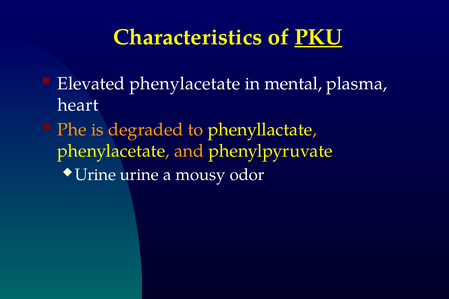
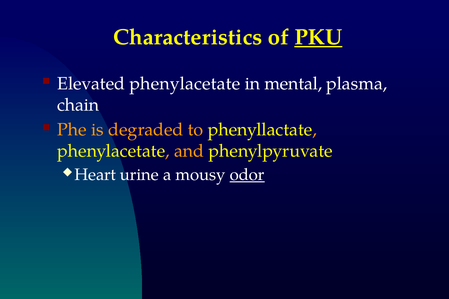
heart: heart -> chain
Urine at (95, 175): Urine -> Heart
odor underline: none -> present
